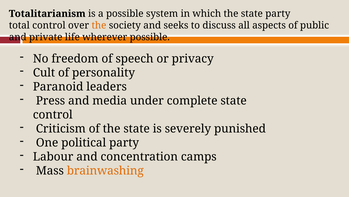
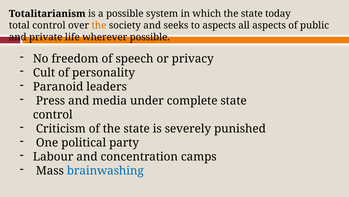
state party: party -> today
to discuss: discuss -> aspects
brainwashing colour: orange -> blue
